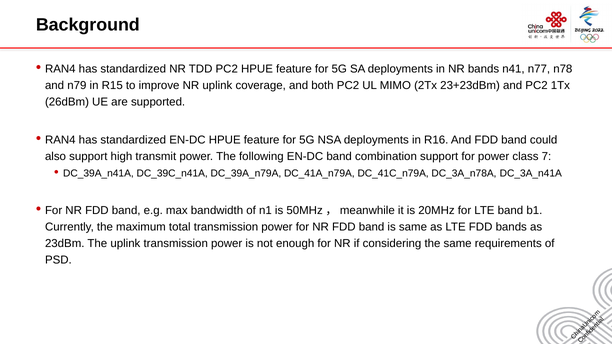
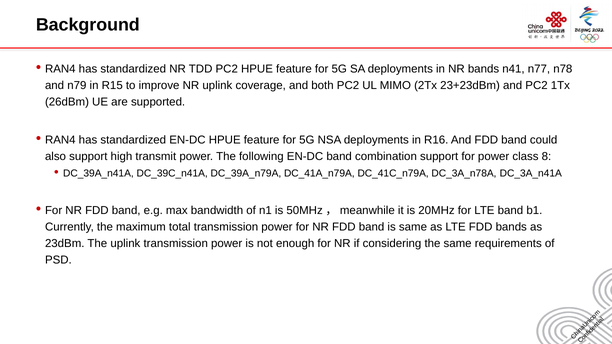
7: 7 -> 8
